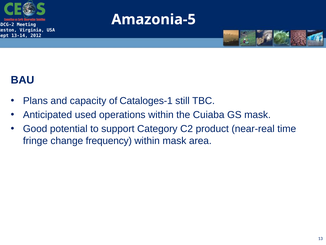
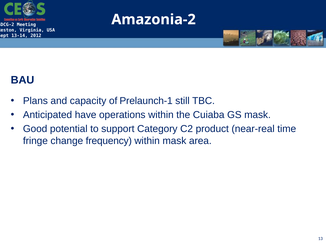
Amazonia-5: Amazonia-5 -> Amazonia-2
Cataloges-1: Cataloges-1 -> Prelaunch-1
used: used -> have
